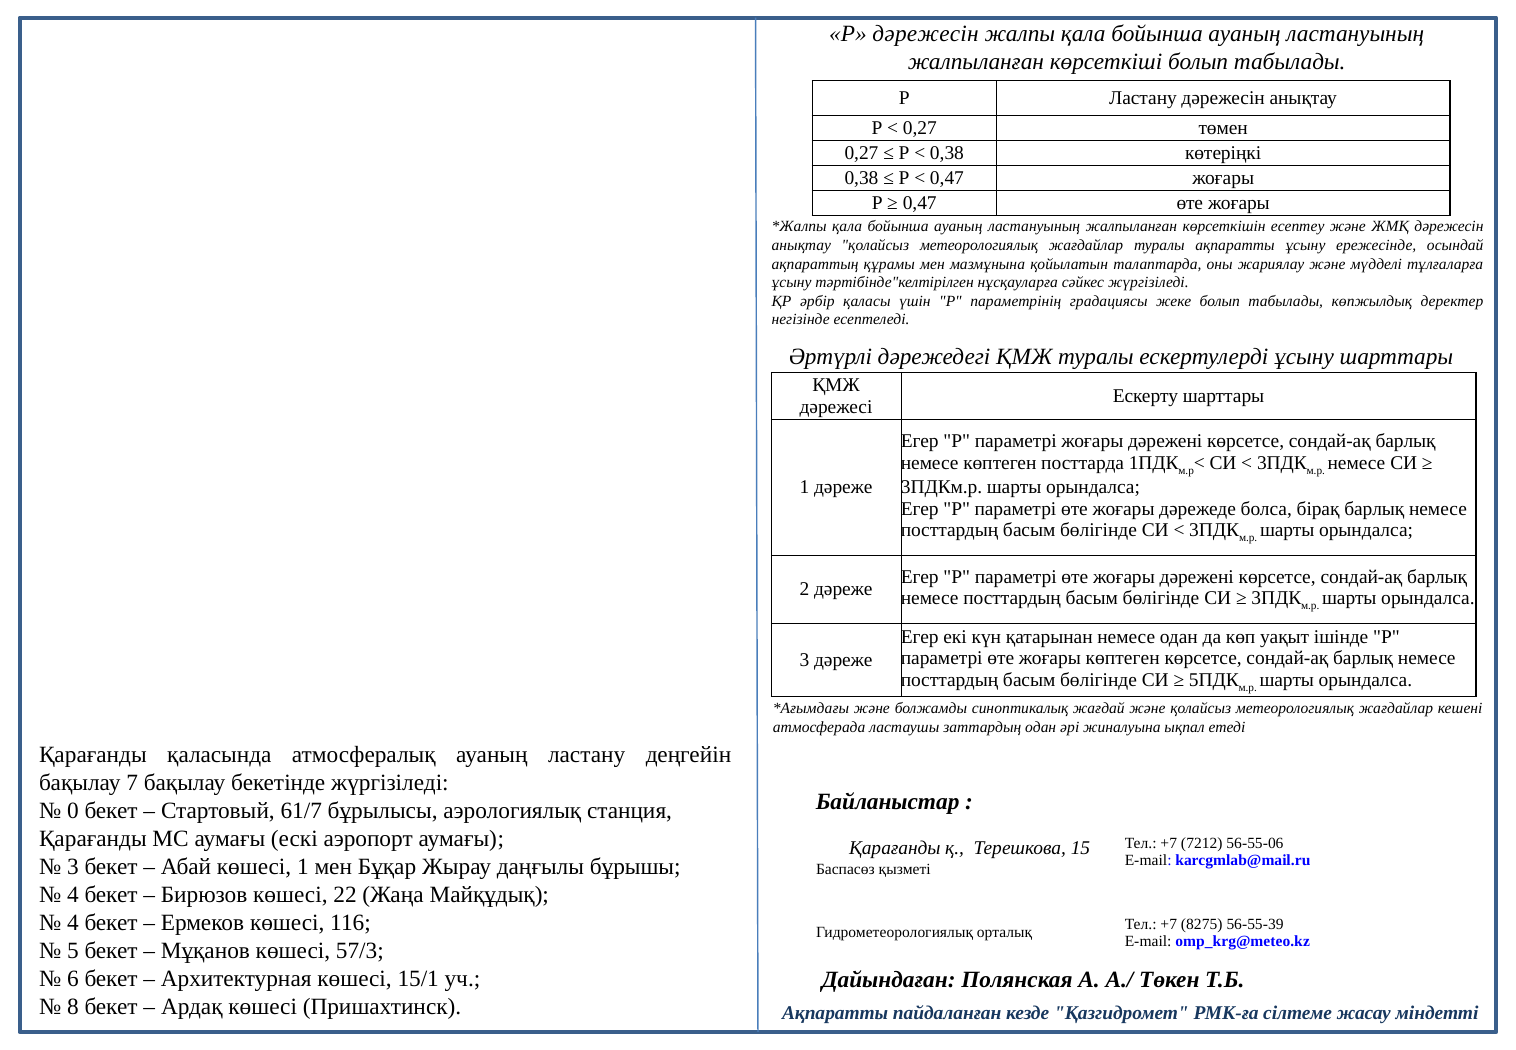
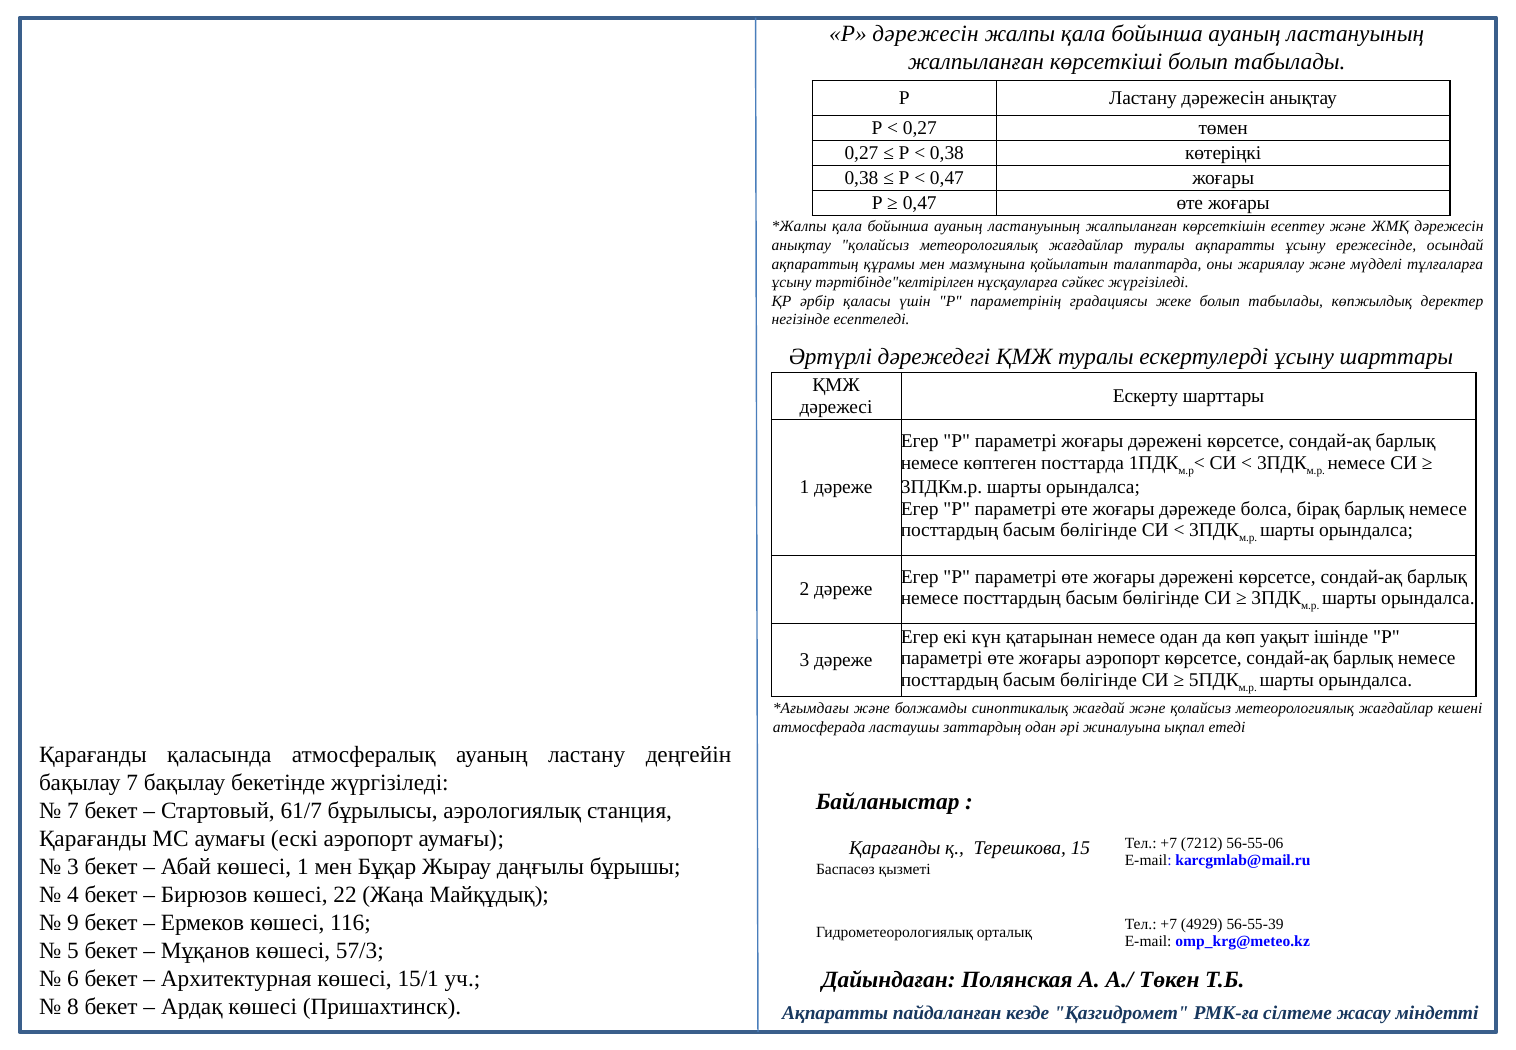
жоғары көптеген: көптеген -> аэропорт
0 at (73, 810): 0 -> 7
4 at (73, 922): 4 -> 9
8275: 8275 -> 4929
